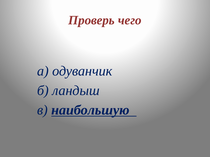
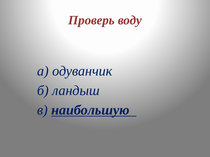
чего: чего -> воду
